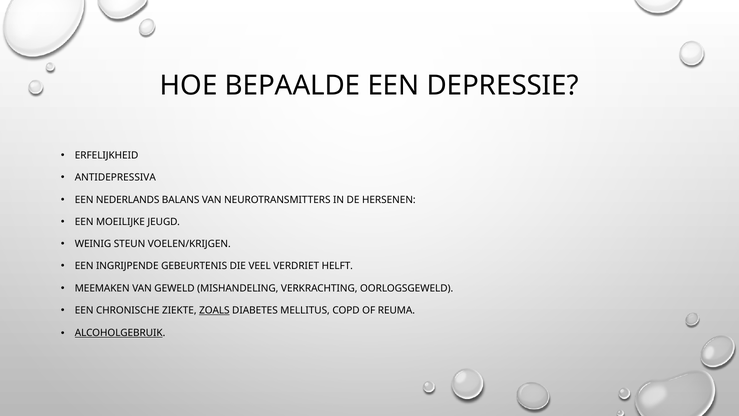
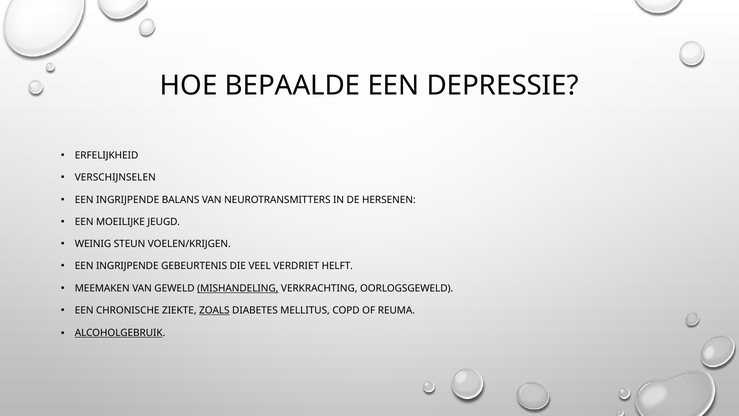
ANTIDEPRESSIVA: ANTIDEPRESSIVA -> VERSCHIJNSELEN
NEDERLANDS at (128, 200): NEDERLANDS -> INGRIJPENDE
MISHANDELING underline: none -> present
